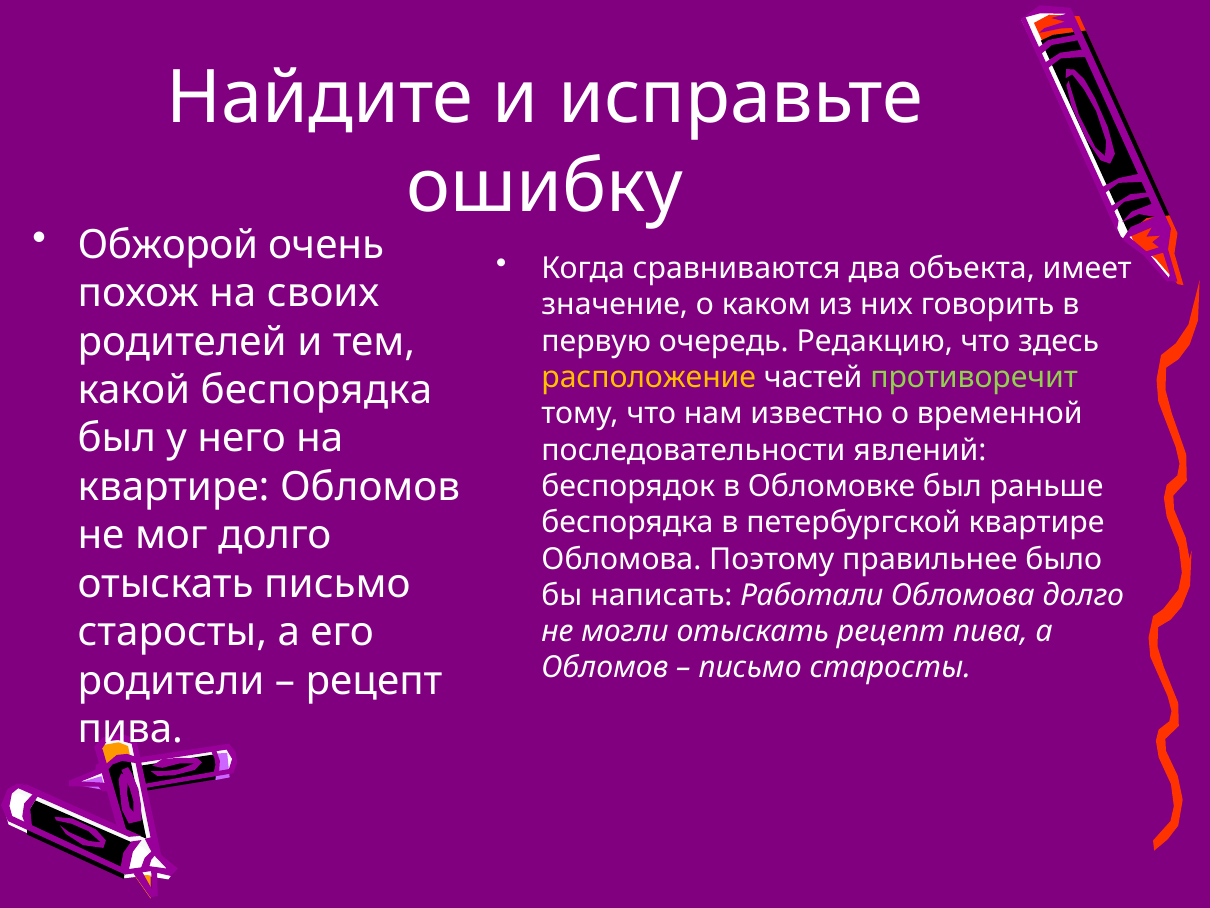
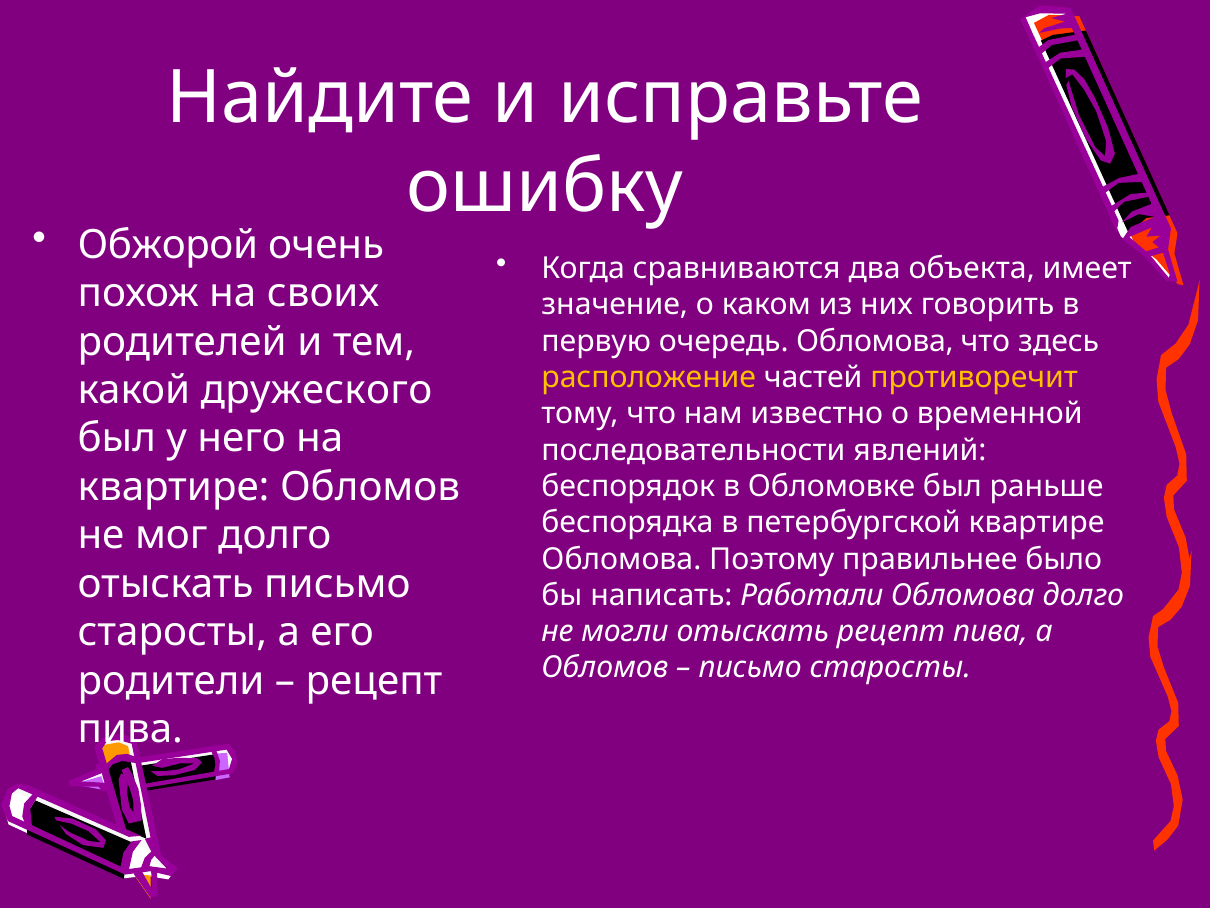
очередь Редакцию: Редакцию -> Обломова
противоречит colour: light green -> yellow
какой беспорядка: беспорядка -> дружеского
